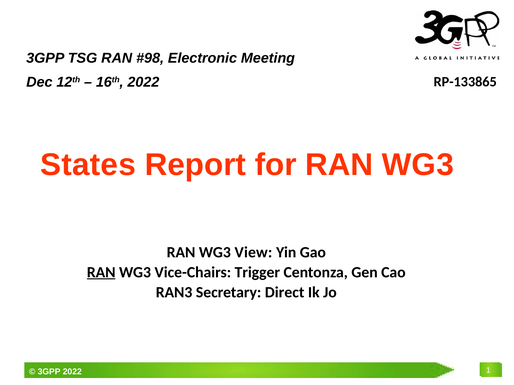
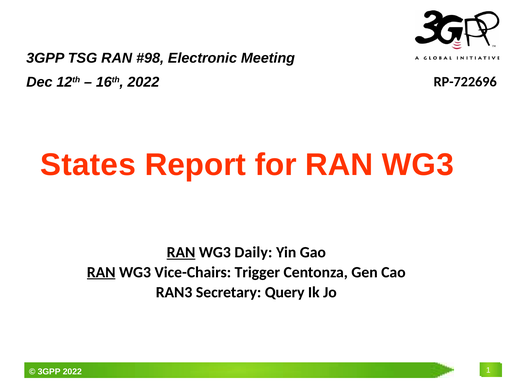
RP-133865: RP-133865 -> RP-722696
RAN at (181, 253) underline: none -> present
View: View -> Daily
Direct: Direct -> Query
